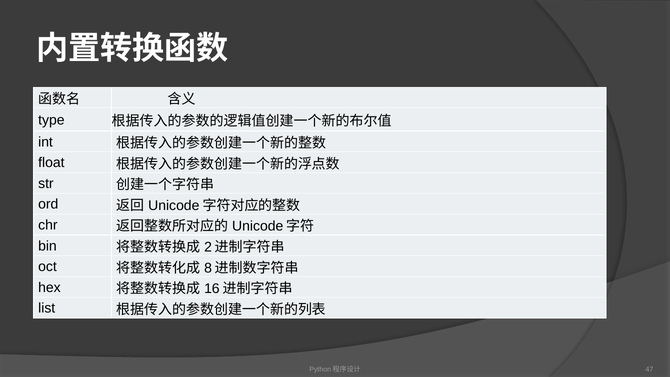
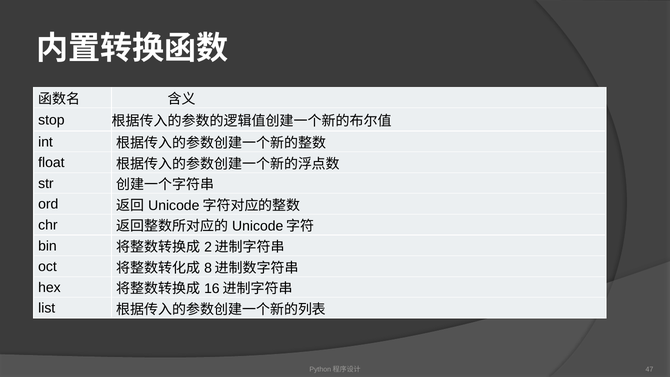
type: type -> stop
